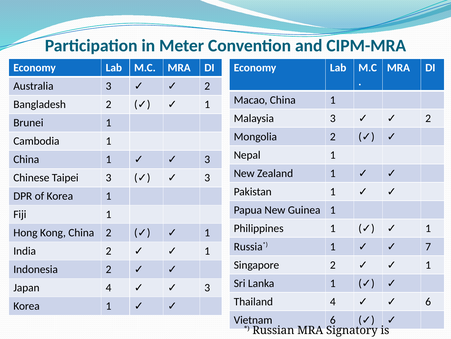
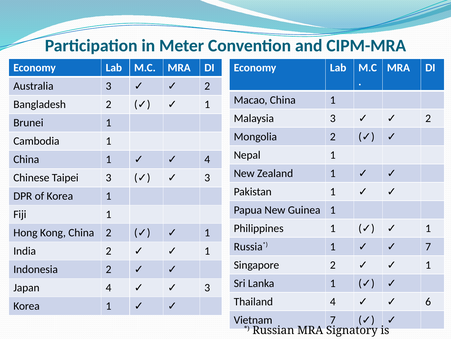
3 at (207, 159): 3 -> 4
Vietnam 6: 6 -> 7
